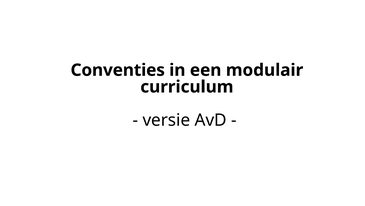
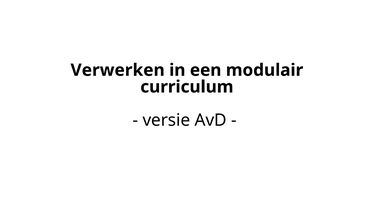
Conventies: Conventies -> Verwerken
